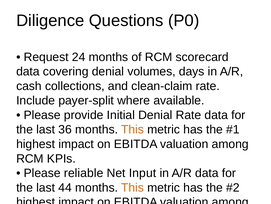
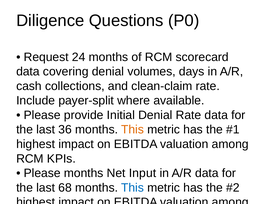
Please reliable: reliable -> months
44: 44 -> 68
This at (132, 187) colour: orange -> blue
